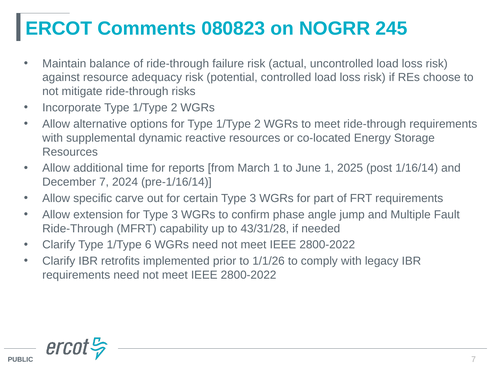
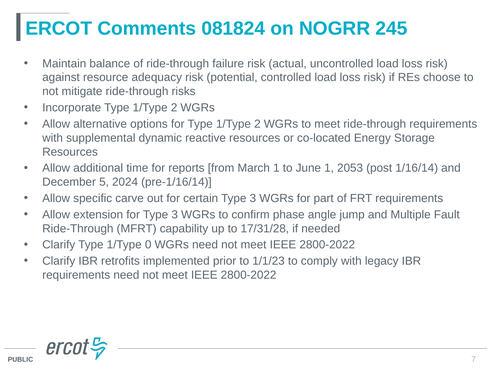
080823: 080823 -> 081824
2025: 2025 -> 2053
December 7: 7 -> 5
43/31/28: 43/31/28 -> 17/31/28
6: 6 -> 0
1/1/26: 1/1/26 -> 1/1/23
